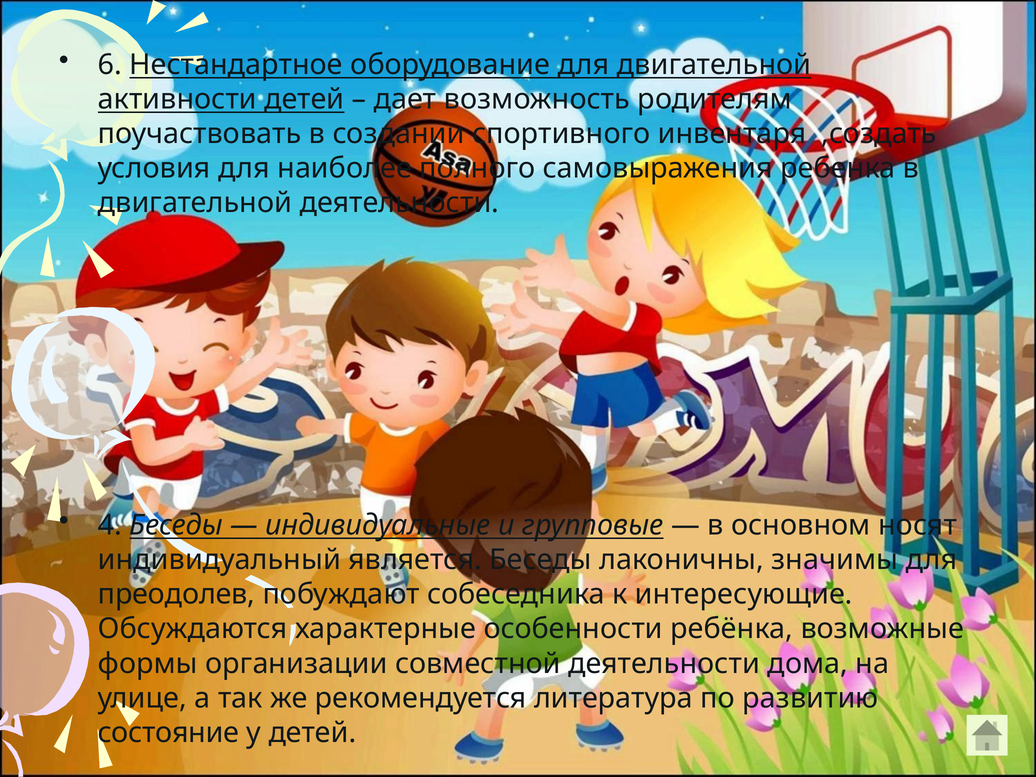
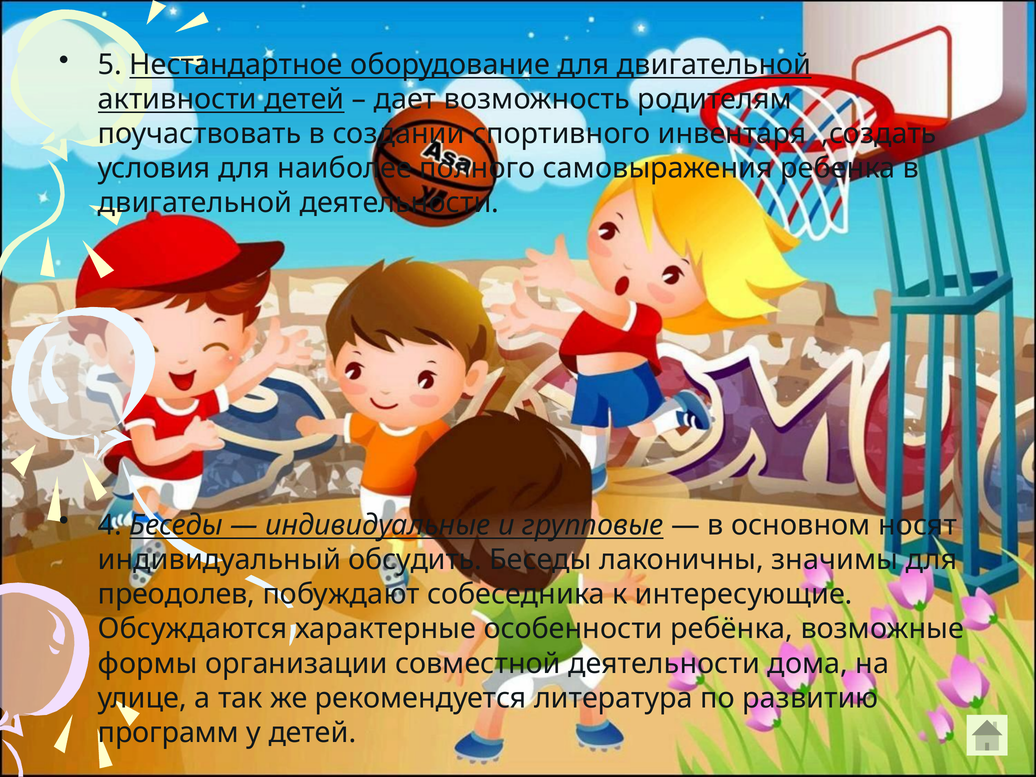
6: 6 -> 5
является: является -> обсудить
состояние: состояние -> программ
